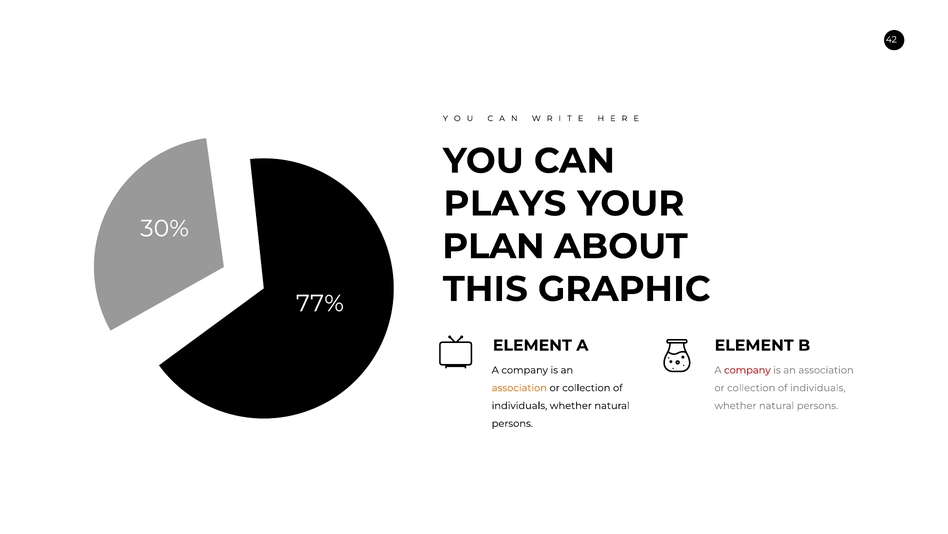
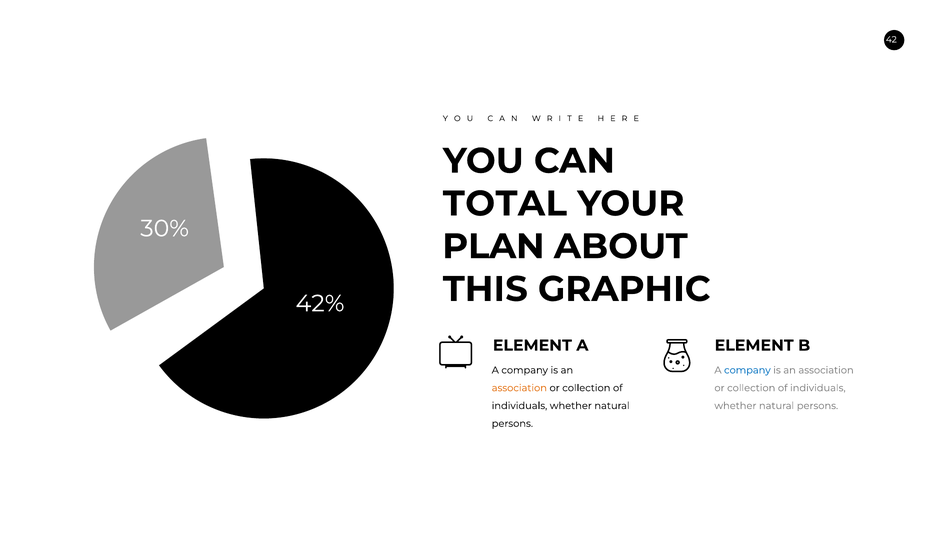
PLAYS: PLAYS -> TOTAL
77%: 77% -> 42%
company at (747, 370) colour: red -> blue
